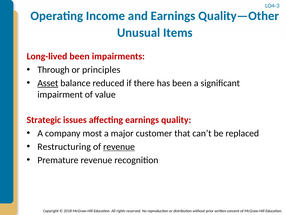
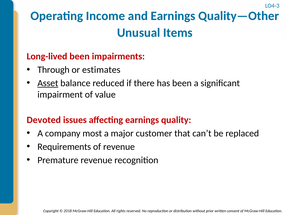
principles: principles -> estimates
Strategic: Strategic -> Devoted
Restructuring: Restructuring -> Requirements
revenue at (119, 146) underline: present -> none
